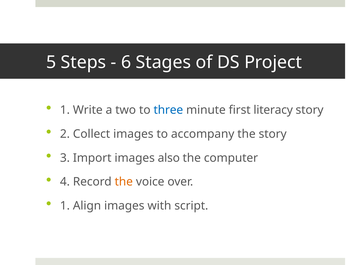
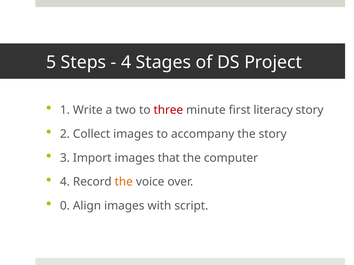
6 at (126, 62): 6 -> 4
three colour: blue -> red
also: also -> that
1 at (65, 206): 1 -> 0
